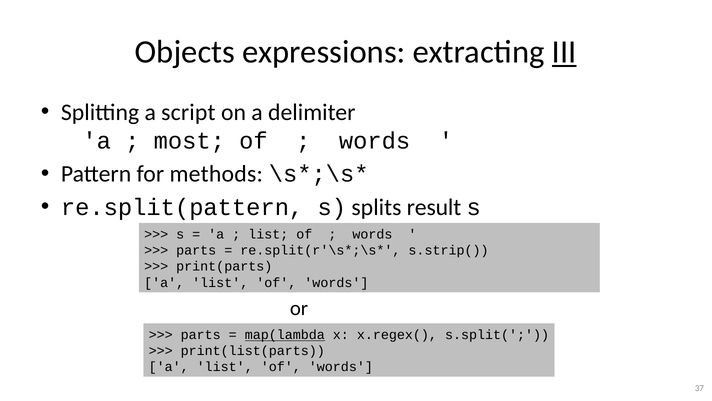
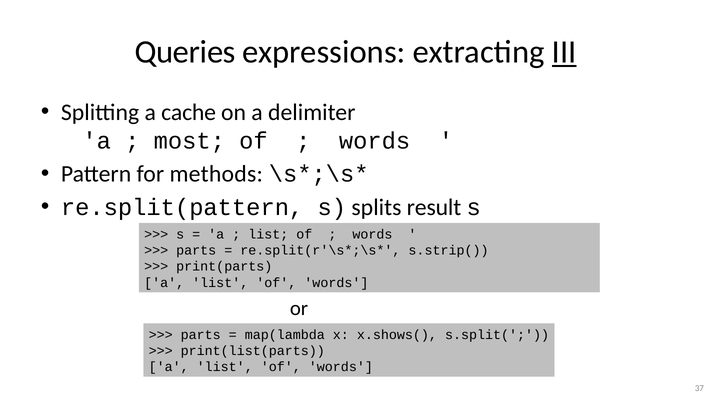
Objects: Objects -> Queries
script: script -> cache
map(lambda underline: present -> none
x.regex(: x.regex( -> x.shows(
